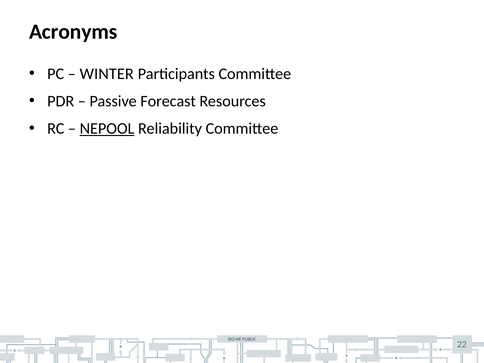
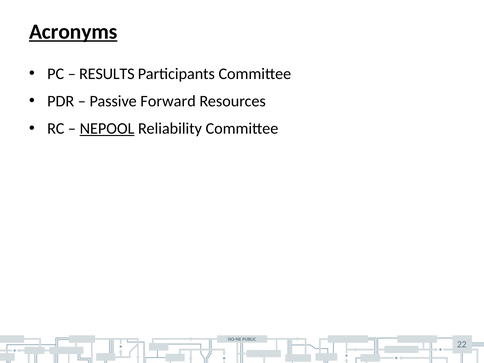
Acronyms underline: none -> present
WINTER: WINTER -> RESULTS
Forecast: Forecast -> Forward
